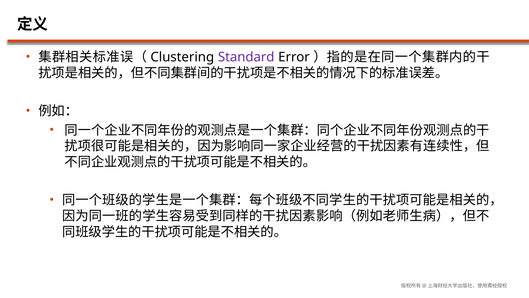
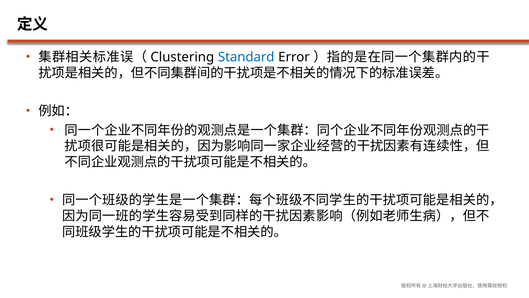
Standard colour: purple -> blue
